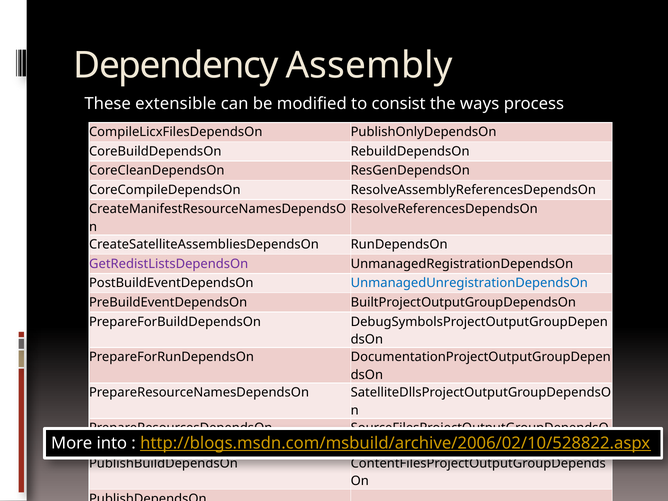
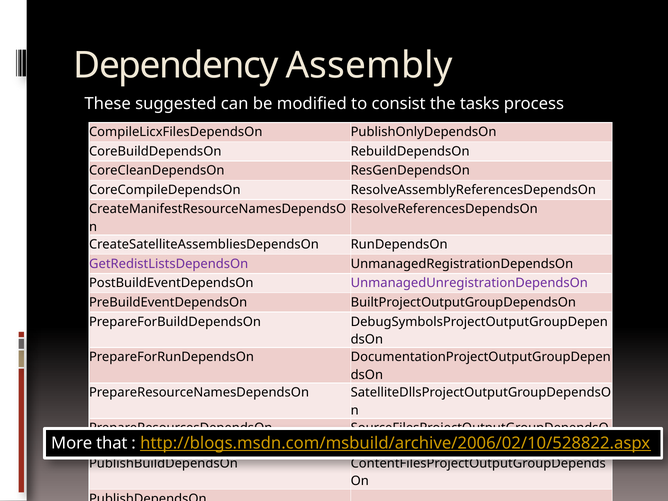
extensible: extensible -> suggested
ways: ways -> tasks
UnmanagedUnregistrationDependsOn colour: blue -> purple
into: into -> that
